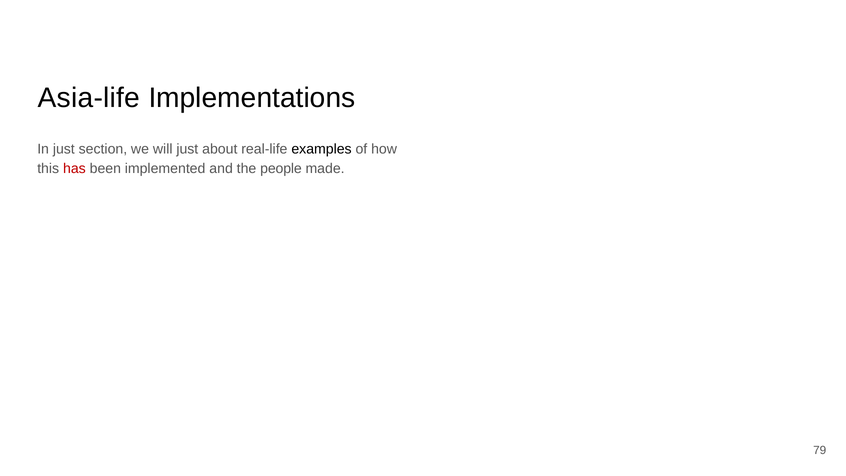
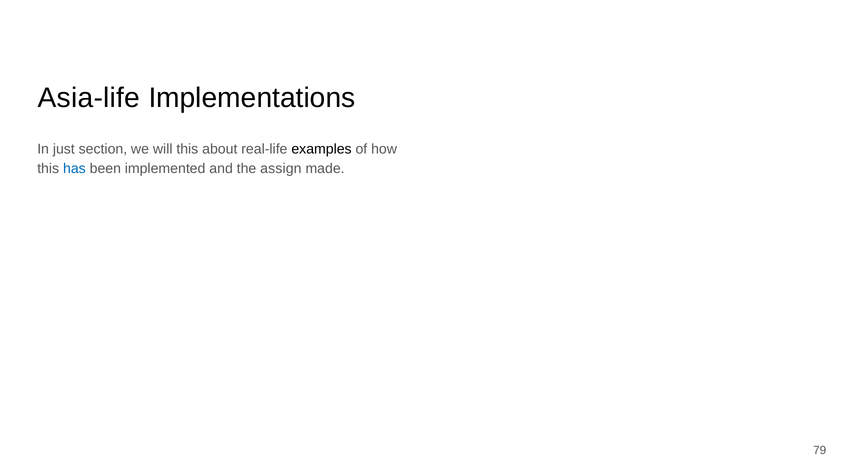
will just: just -> this
has colour: red -> blue
people: people -> assign
